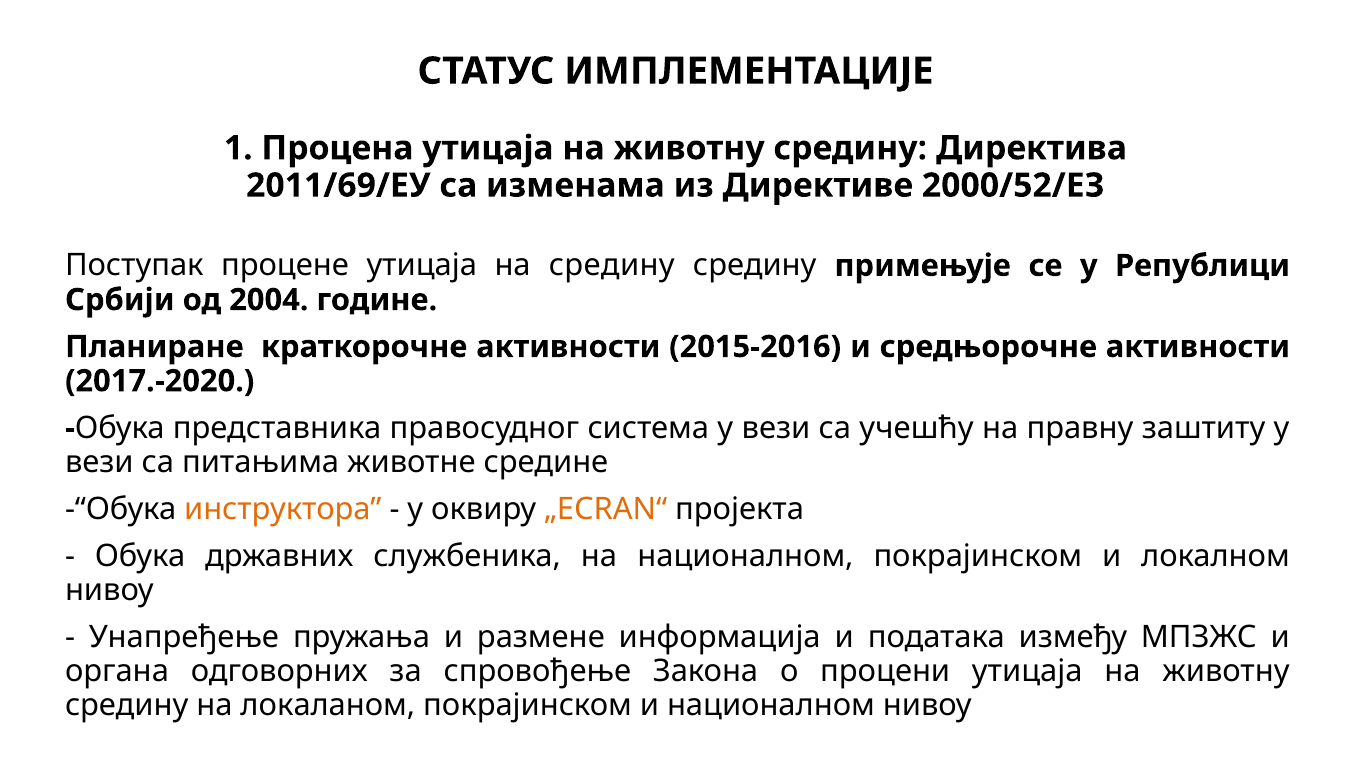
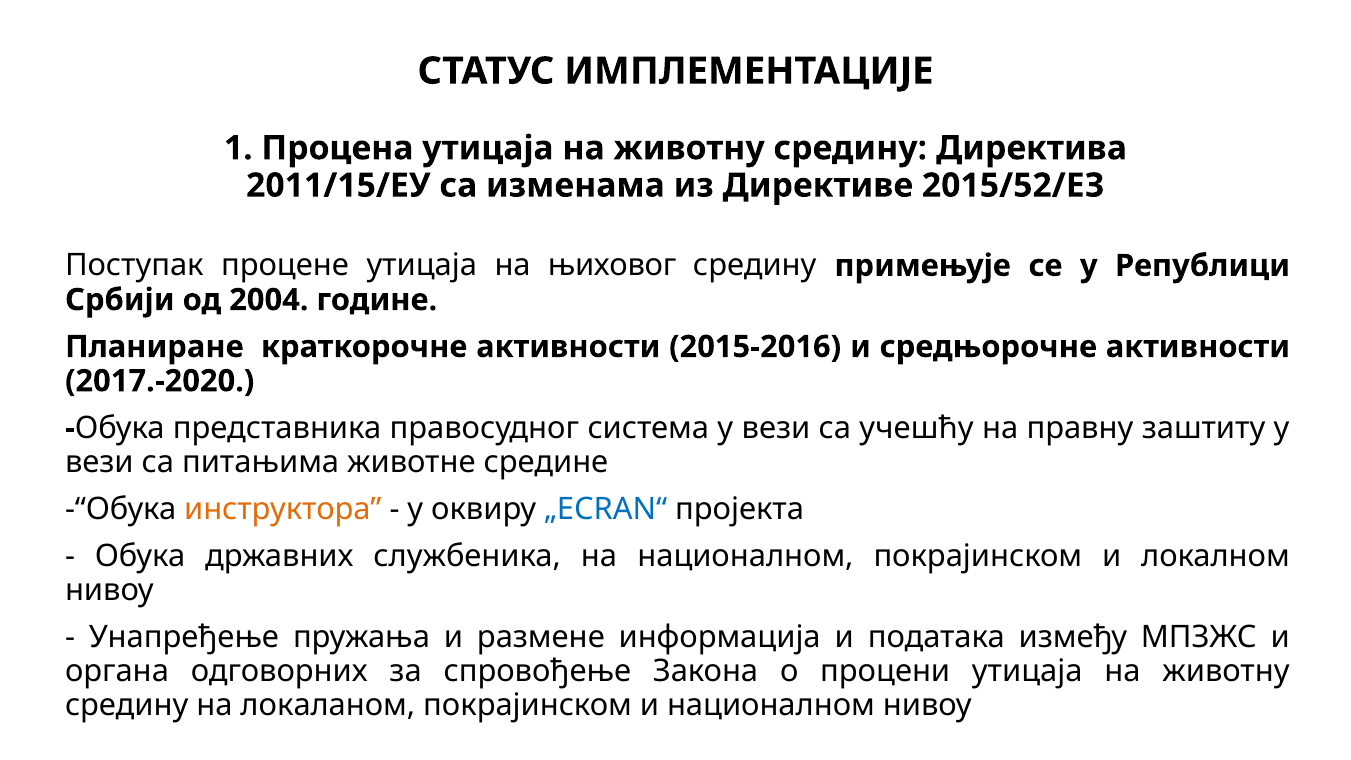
2011/69/EУ: 2011/69/EУ -> 2011/15/EУ
2000/52/EЗ: 2000/52/EЗ -> 2015/52/EЗ
на средину: средину -> њиховог
„ECRAN“ colour: orange -> blue
